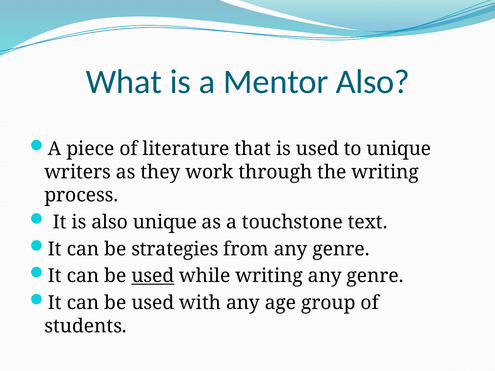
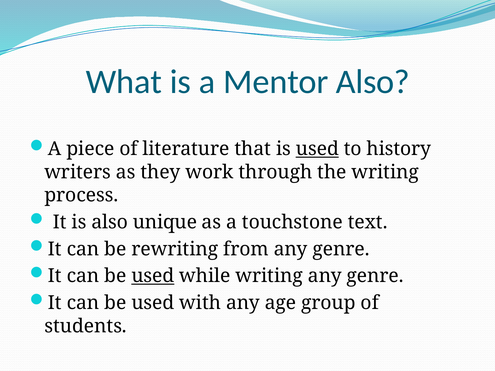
used at (317, 149) underline: none -> present
to unique: unique -> history
strategies: strategies -> rewriting
